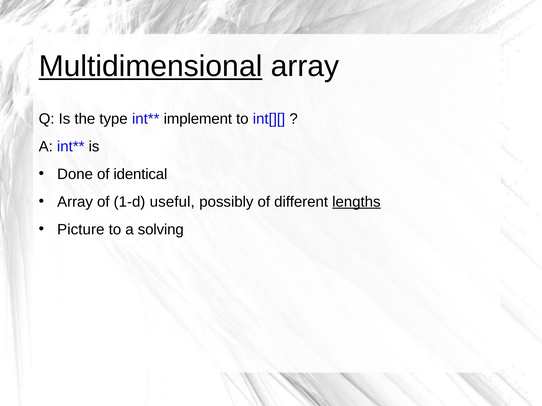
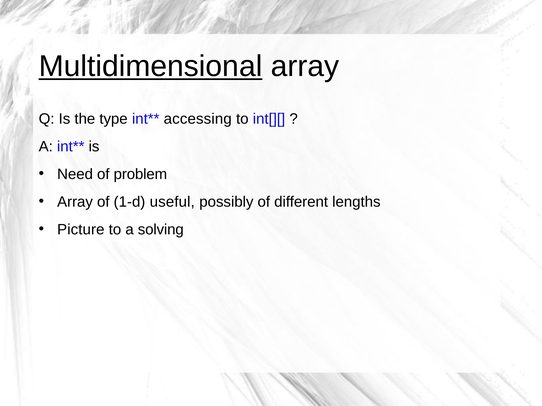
implement: implement -> accessing
Done: Done -> Need
identical: identical -> problem
lengths underline: present -> none
